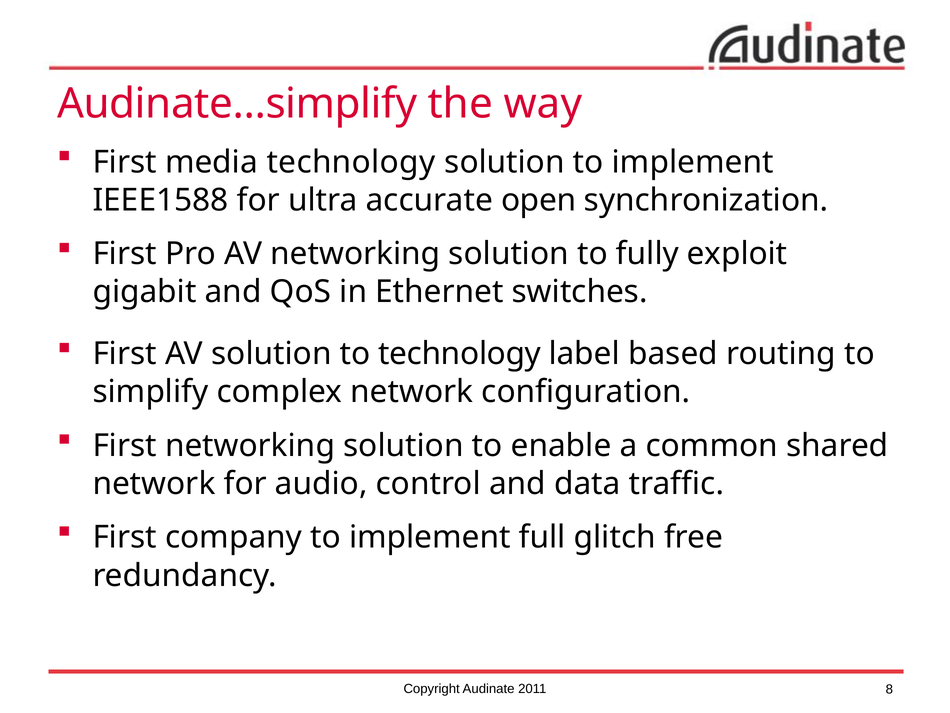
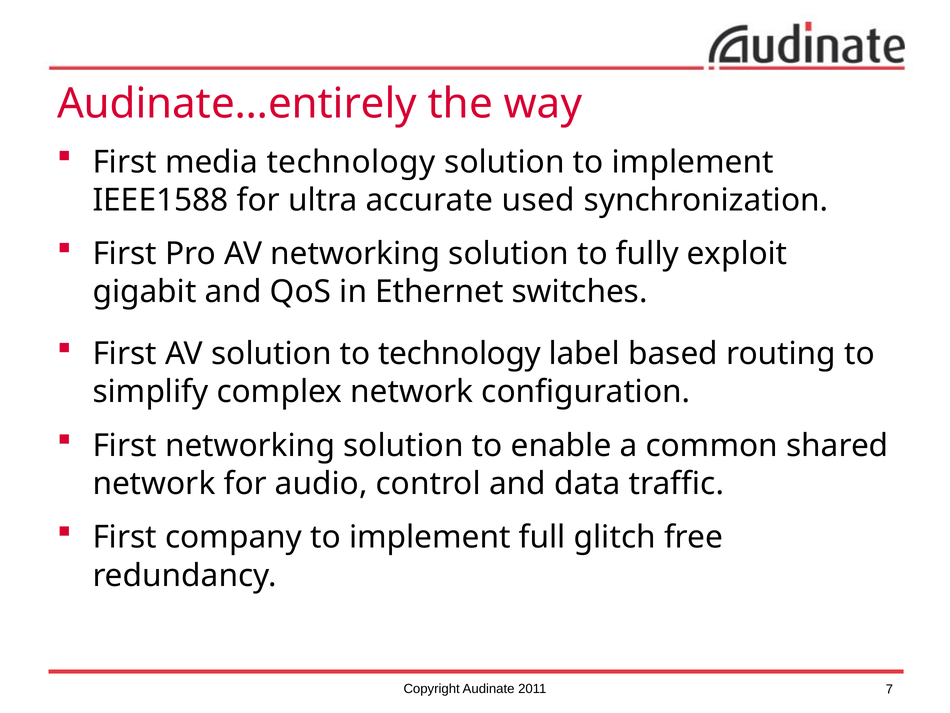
Audinate…simplify: Audinate…simplify -> Audinate…entirely
open: open -> used
8: 8 -> 7
